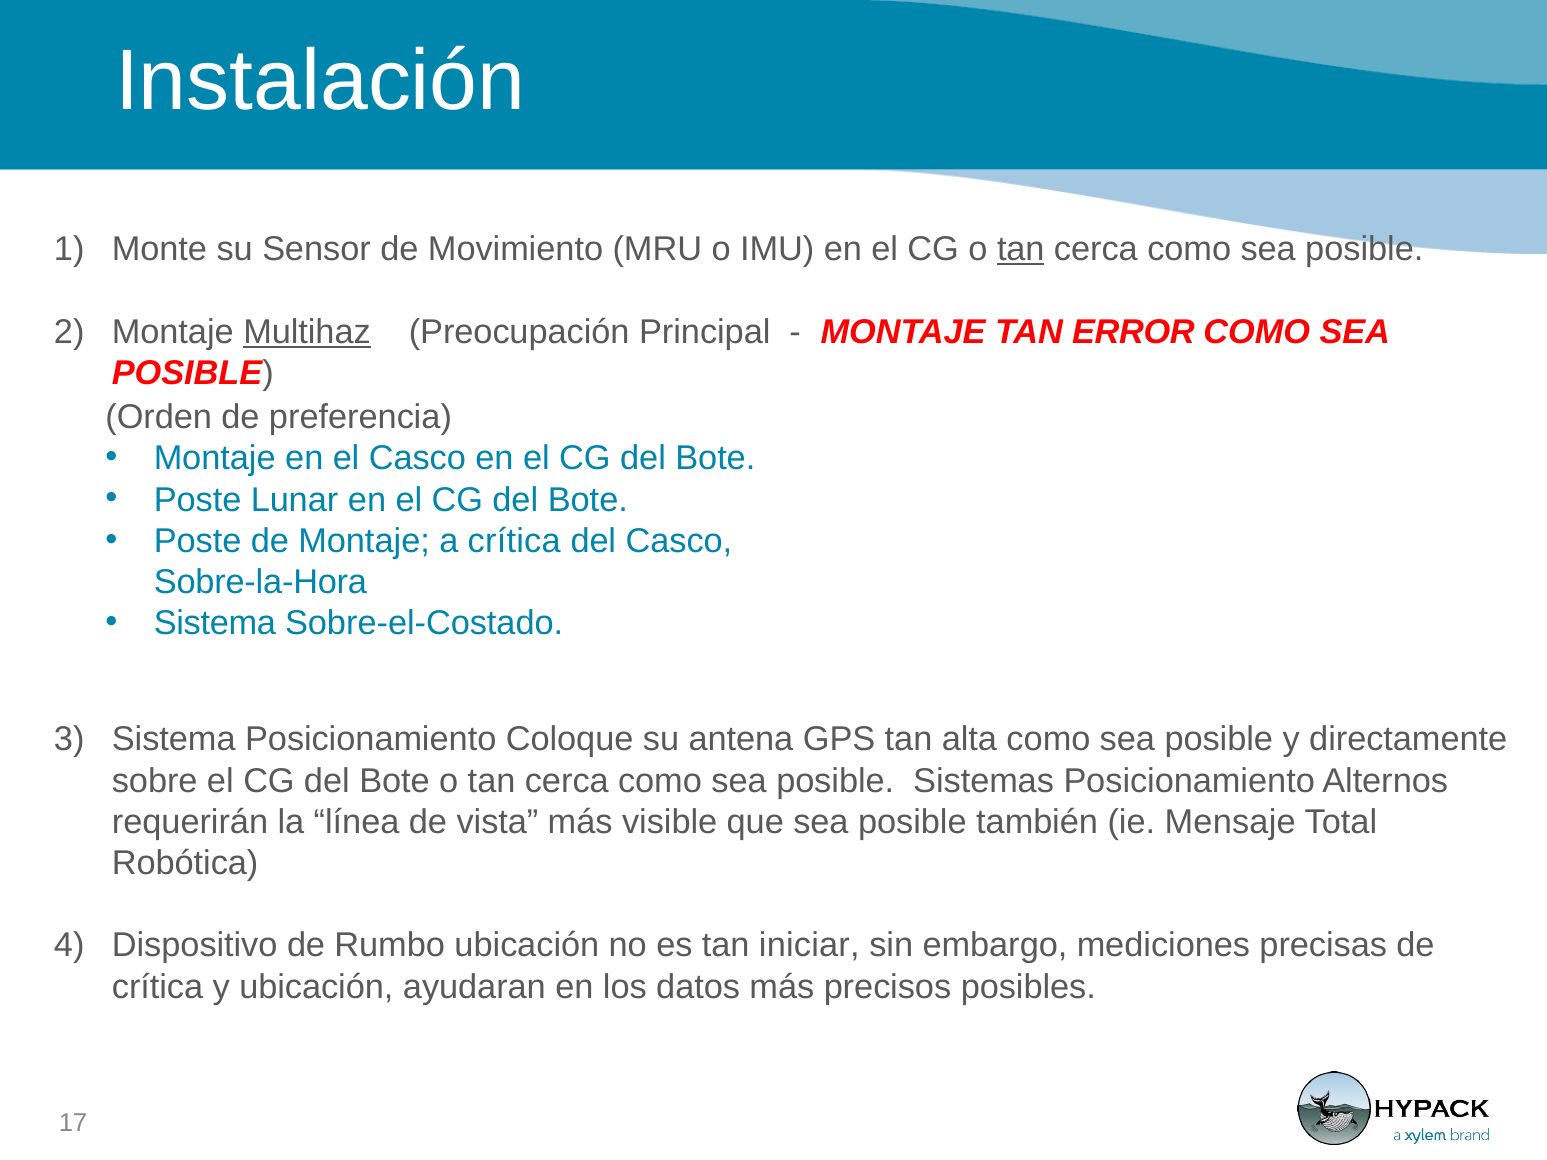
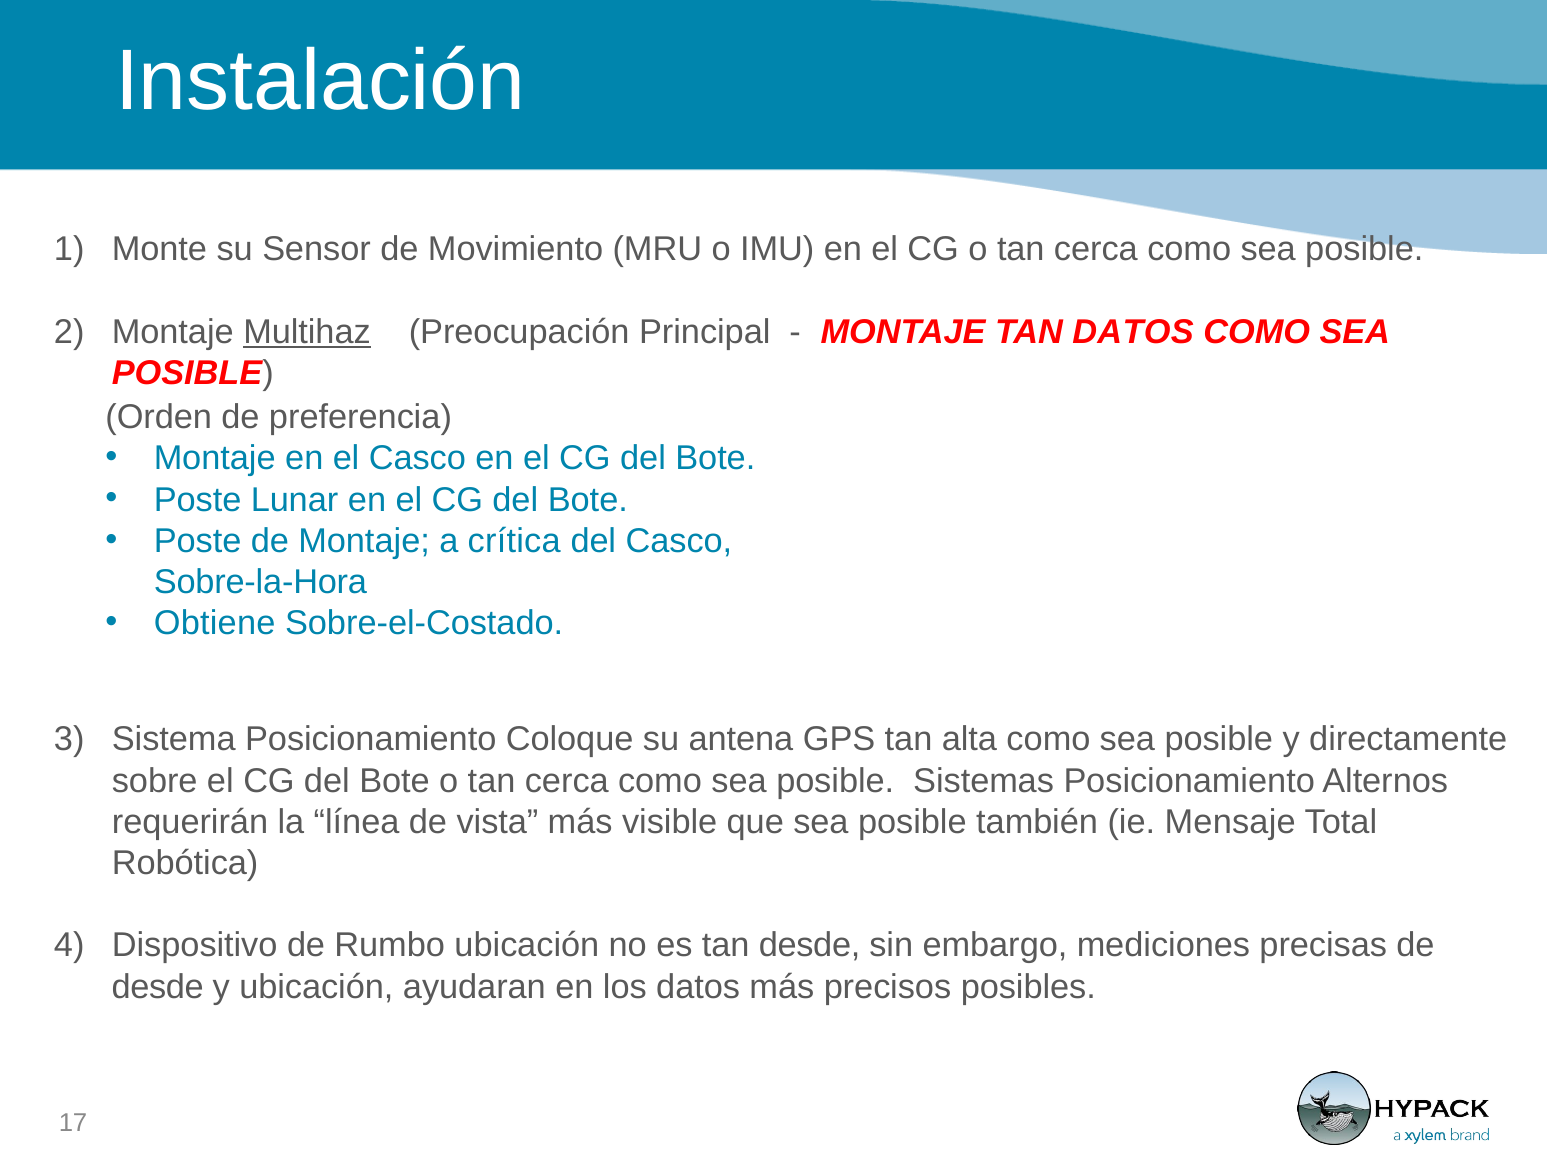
tan at (1021, 250) underline: present -> none
TAN ERROR: ERROR -> DATOS
Sistema at (215, 623): Sistema -> Obtiene
tan iniciar: iniciar -> desde
crítica at (158, 987): crítica -> desde
